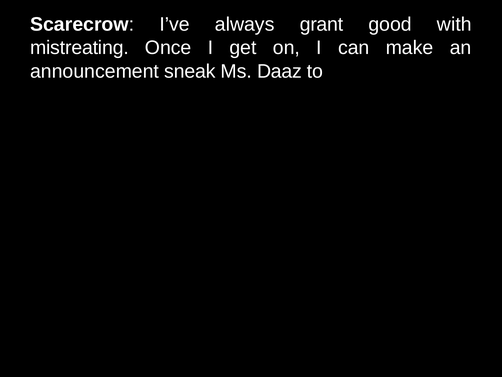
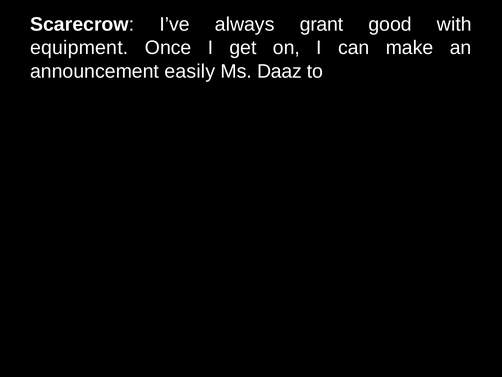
mistreating: mistreating -> equipment
sneak: sneak -> easily
